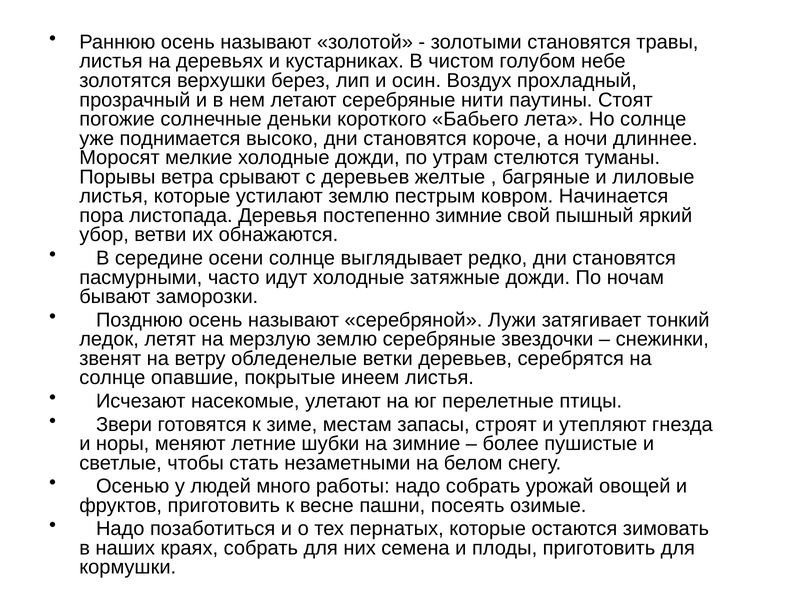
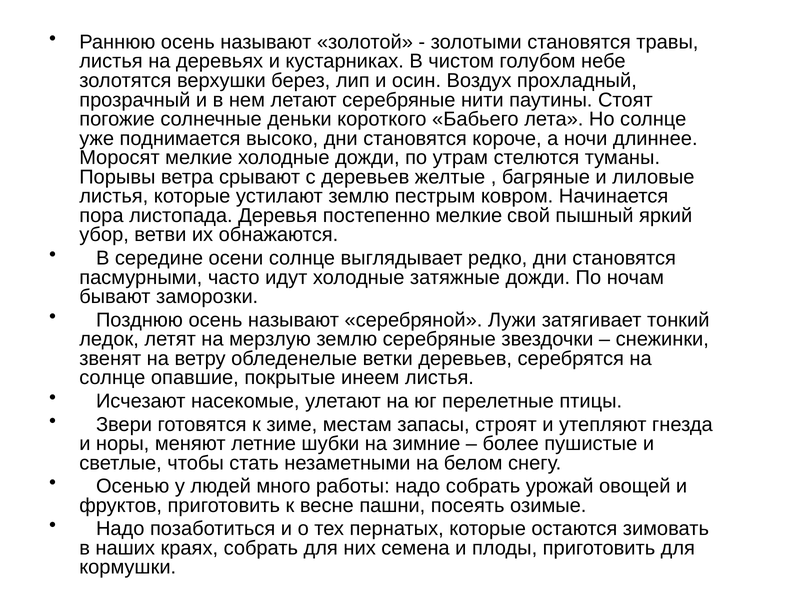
постепенно зимние: зимние -> мелкие
